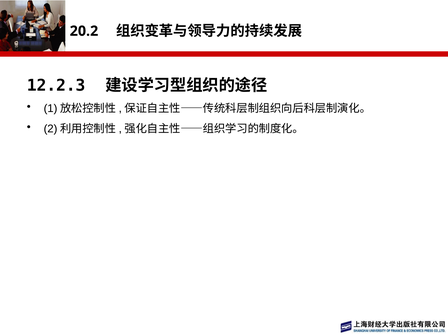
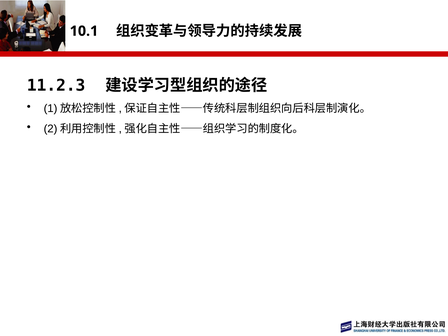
20.2: 20.2 -> 10.1
12.2.3: 12.2.3 -> 11.2.3
